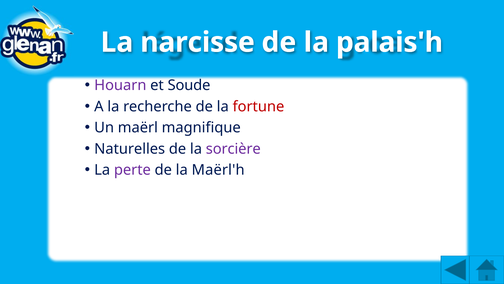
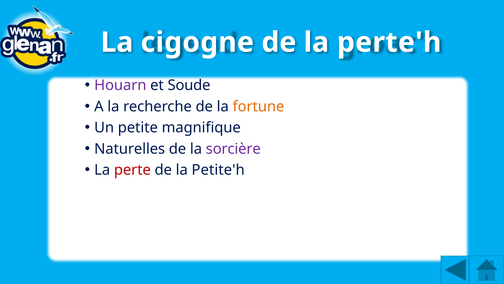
narcisse: narcisse -> cigogne
palais'h: palais'h -> perte'h
fortune colour: red -> orange
maërl: maërl -> petite
perte colour: purple -> red
Maërl'h: Maërl'h -> Petite'h
